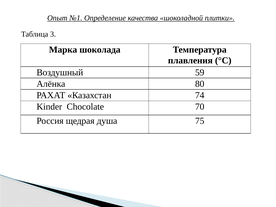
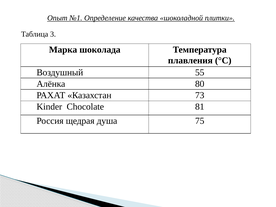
59: 59 -> 55
74: 74 -> 73
70: 70 -> 81
